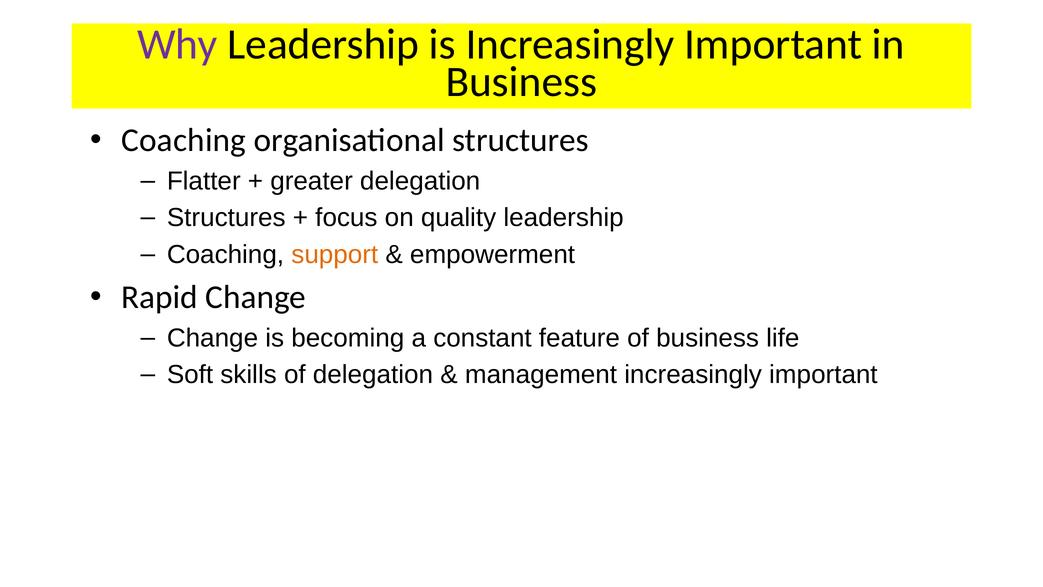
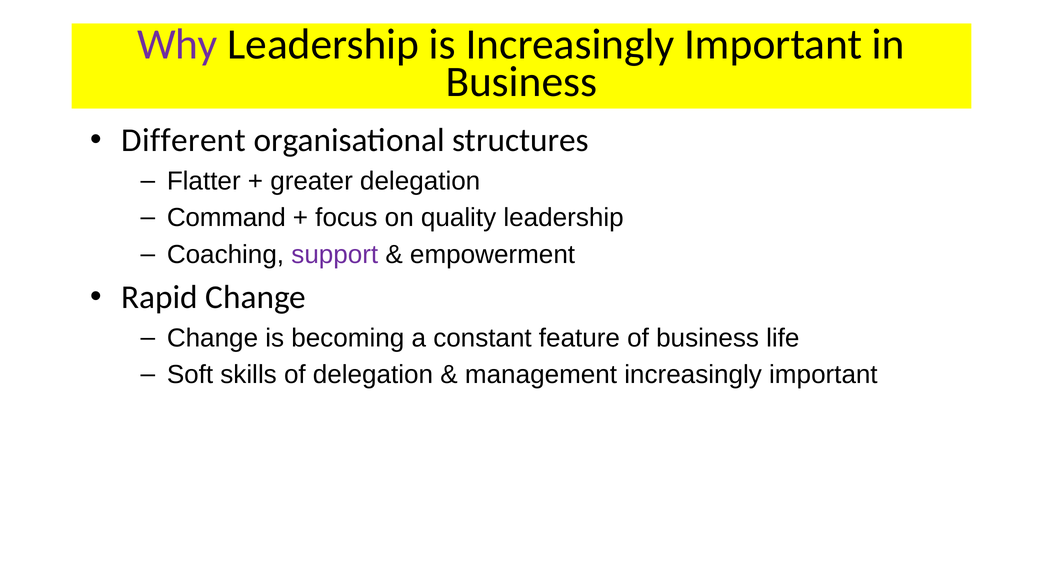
Coaching at (184, 140): Coaching -> Different
Structures at (226, 218): Structures -> Command
support colour: orange -> purple
